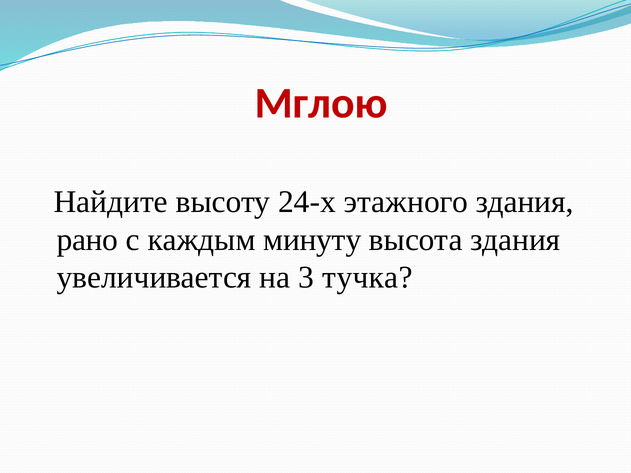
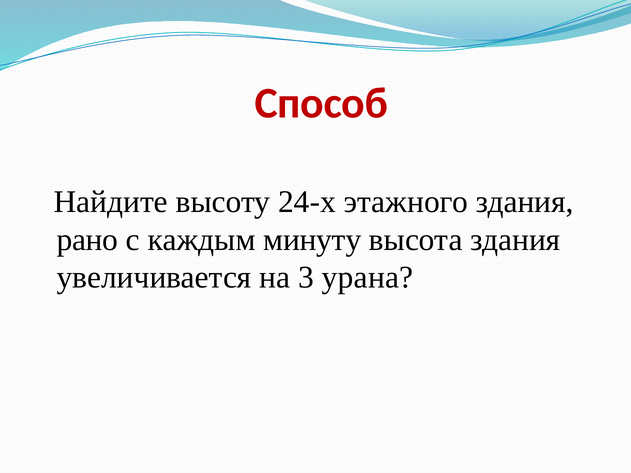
Мглою: Мглою -> Способ
тучка: тучка -> урана
